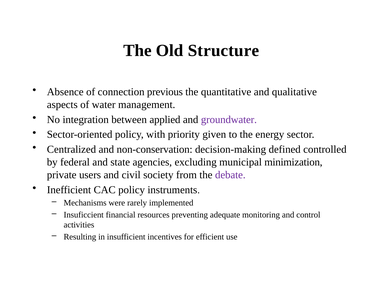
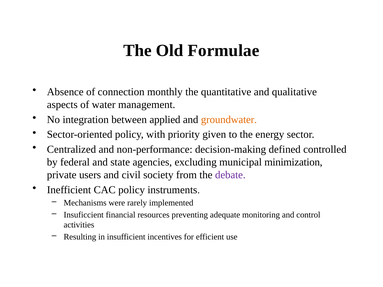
Structure: Structure -> Formulae
previous: previous -> monthly
groundwater colour: purple -> orange
non-conservation: non-conservation -> non-performance
